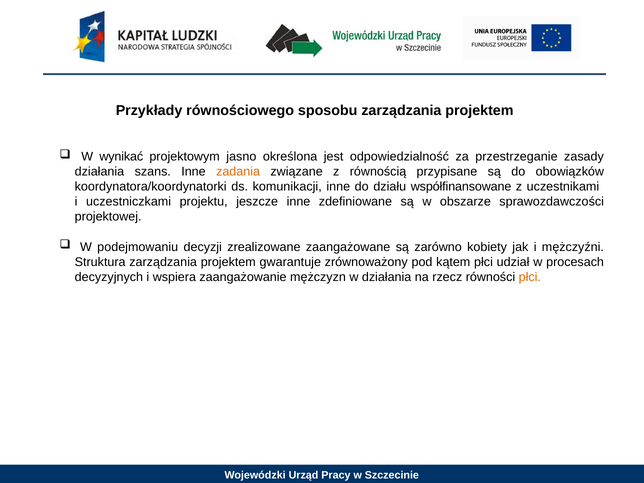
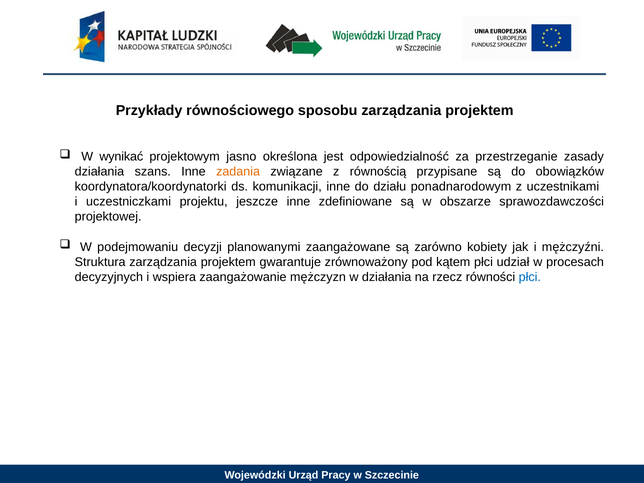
współfinansowane: współfinansowane -> ponadnarodowym
zrealizowane: zrealizowane -> planowanymi
płci at (530, 277) colour: orange -> blue
